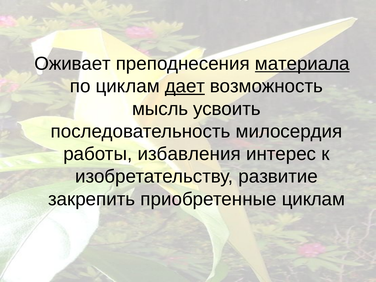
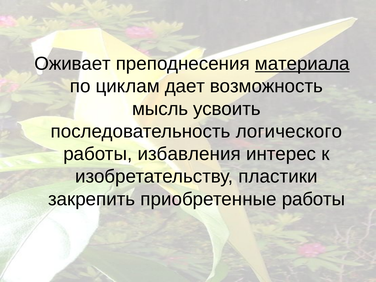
дает underline: present -> none
милосердия: милосердия -> логического
развитие: развитие -> пластики
приобретенные циклам: циклам -> работы
